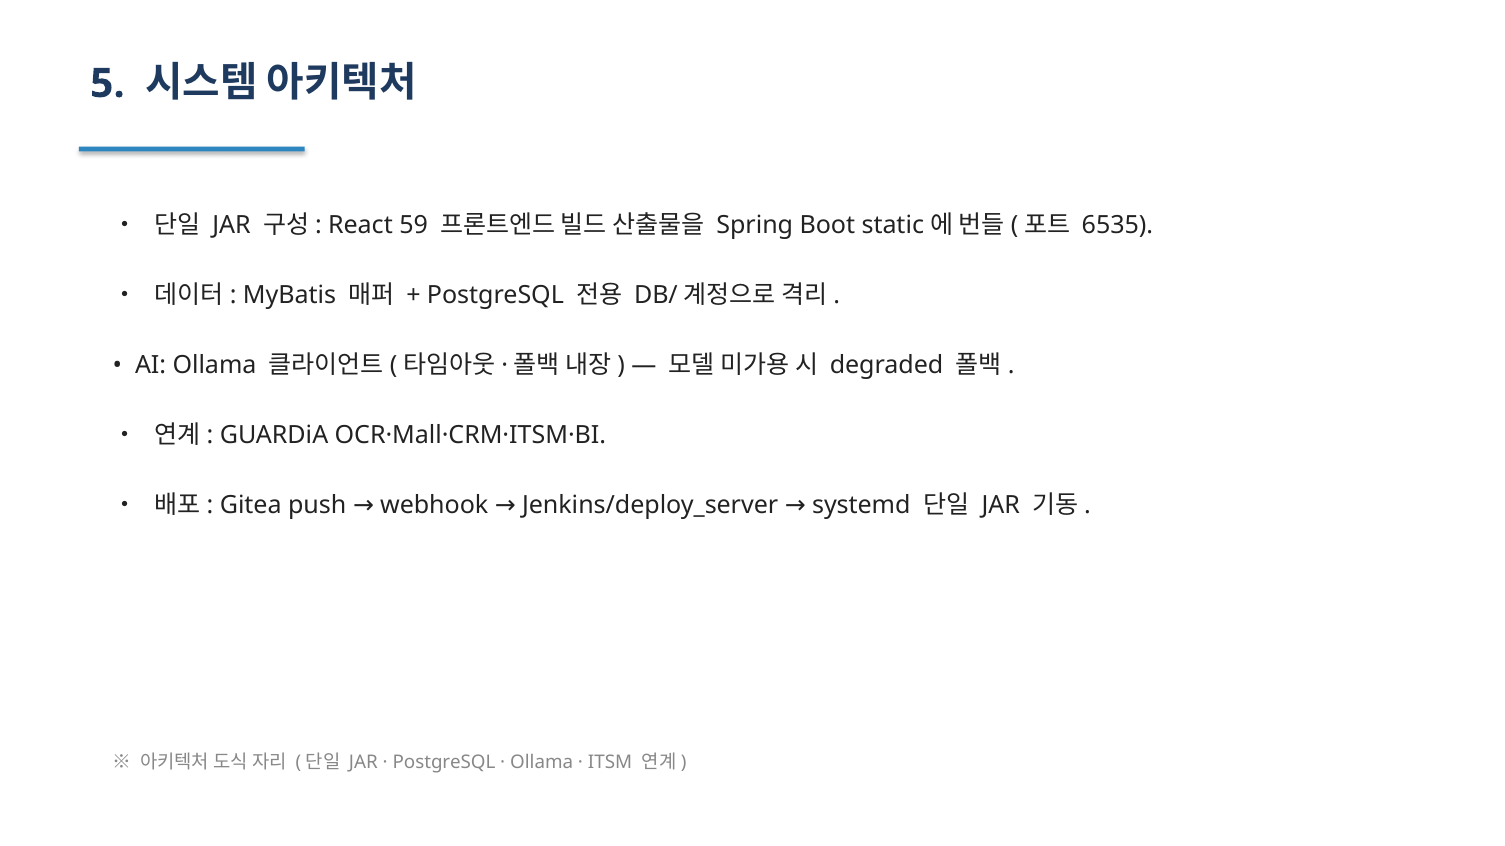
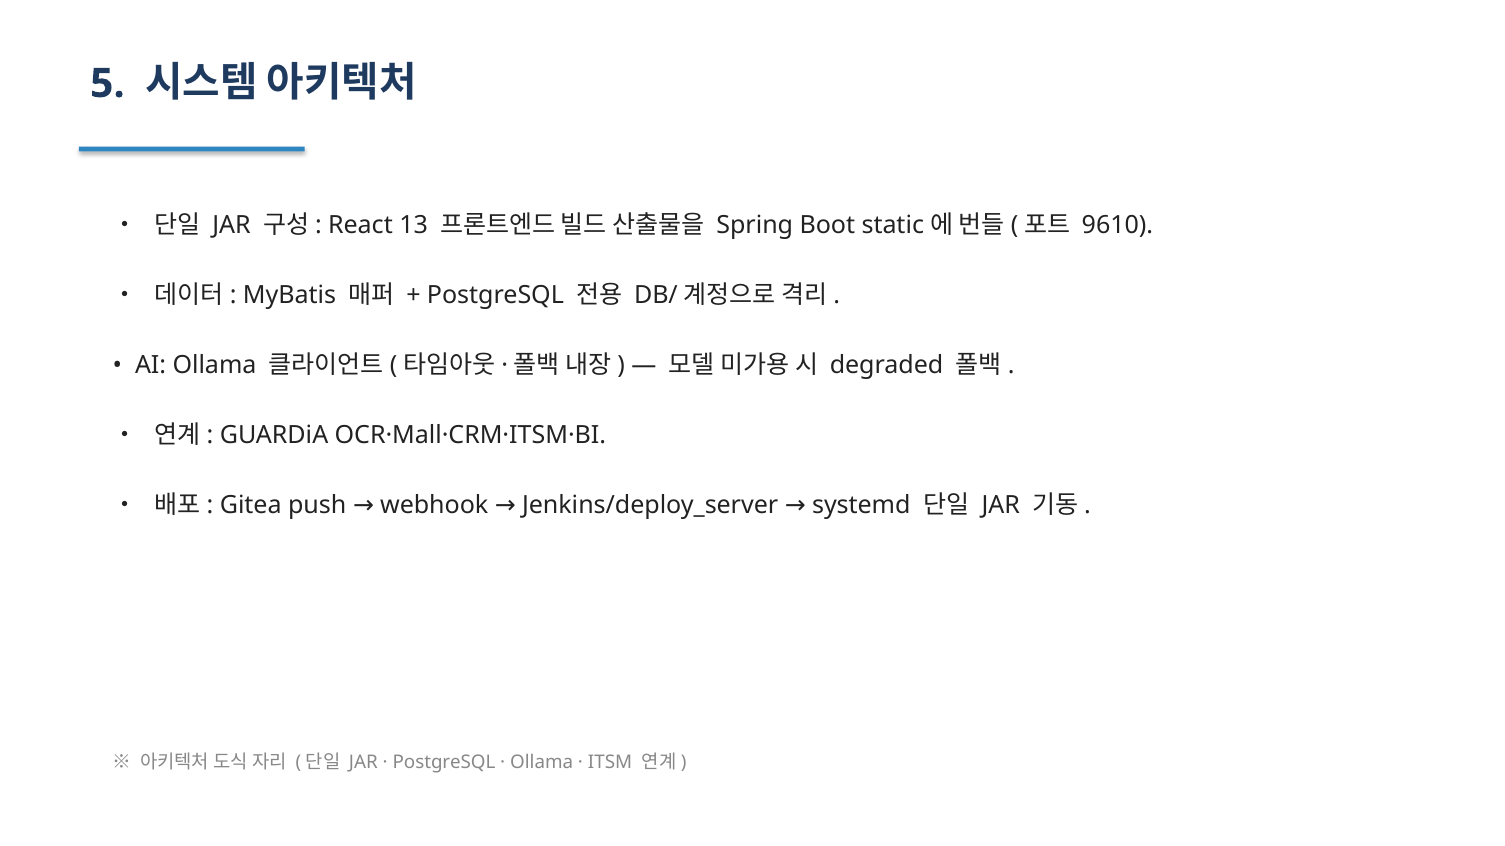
59: 59 -> 13
6535: 6535 -> 9610
